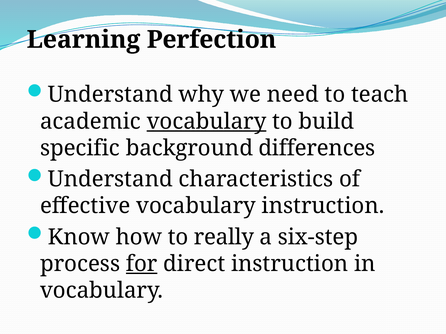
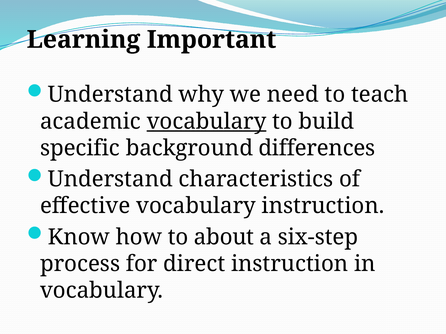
Perfection: Perfection -> Important
really: really -> about
for underline: present -> none
